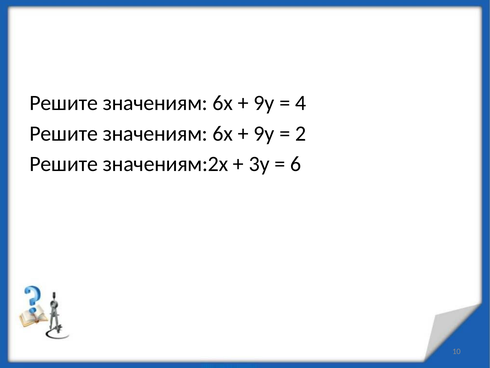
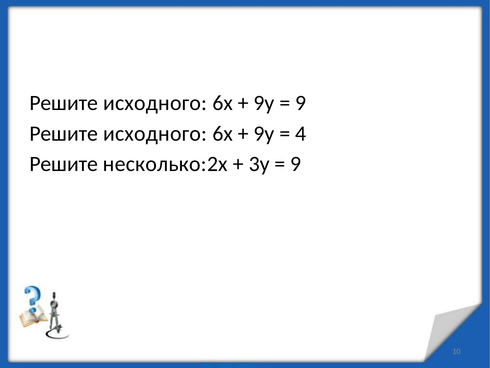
значениям at (155, 103): значениям -> исходного
4 at (301, 103): 4 -> 9
значениям at (155, 133): значениям -> исходного
2: 2 -> 4
значениям:2х: значениям:2х -> несколько:2х
6 at (296, 164): 6 -> 9
